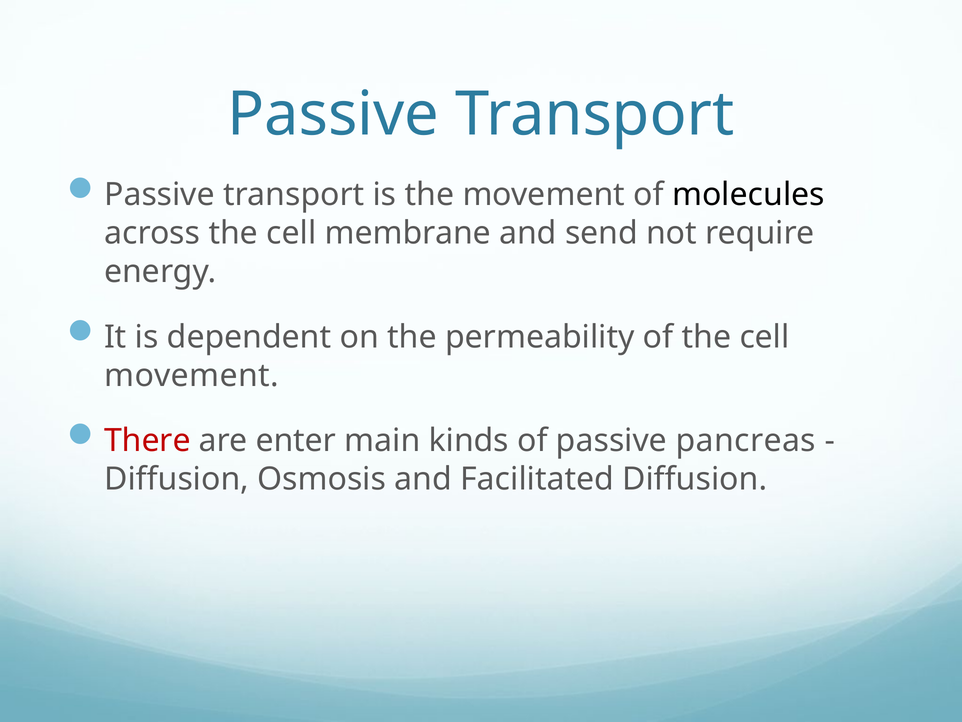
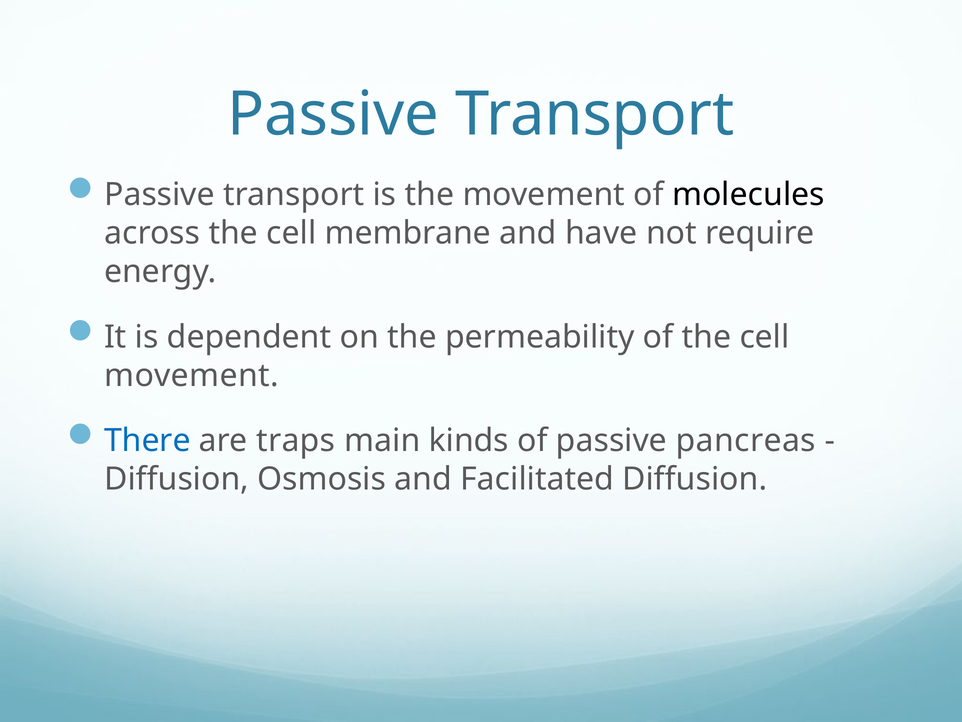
send: send -> have
There colour: red -> blue
enter: enter -> traps
